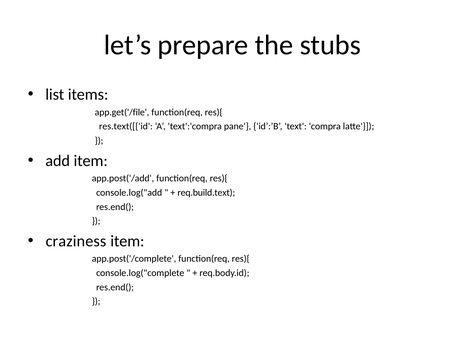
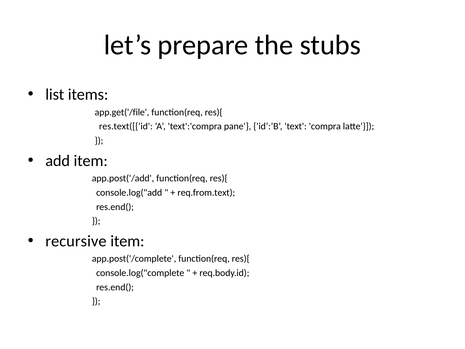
req.build.text: req.build.text -> req.from.text
craziness: craziness -> recursive
